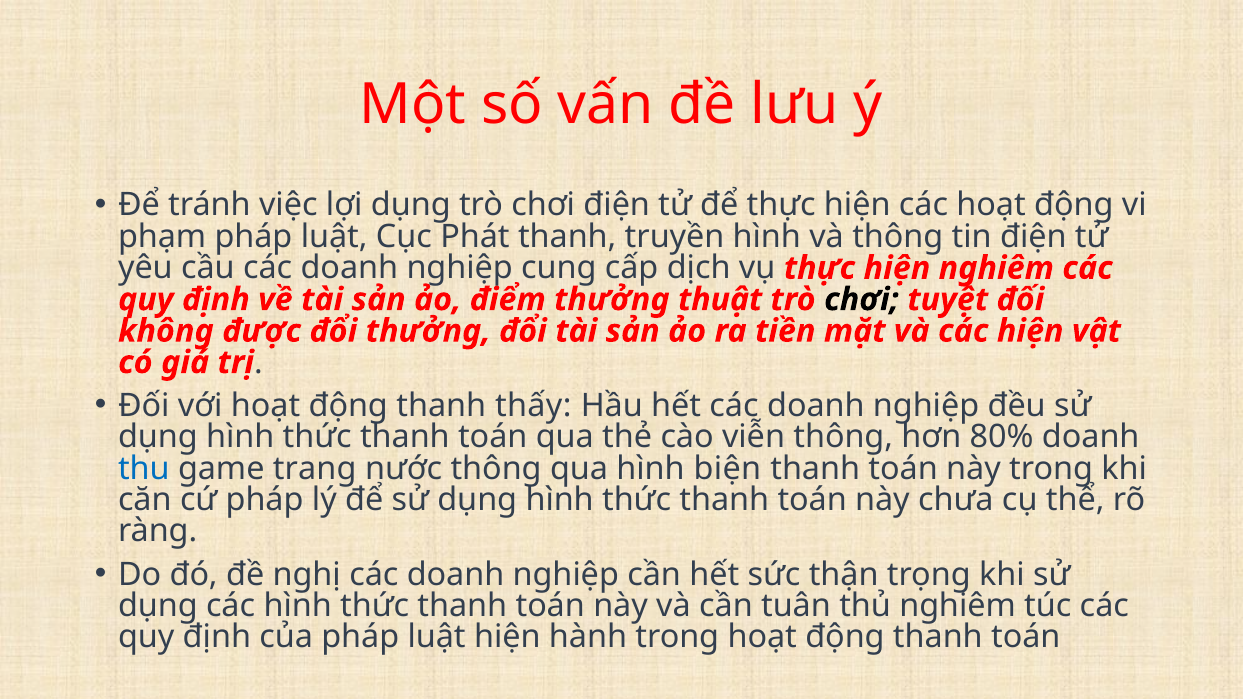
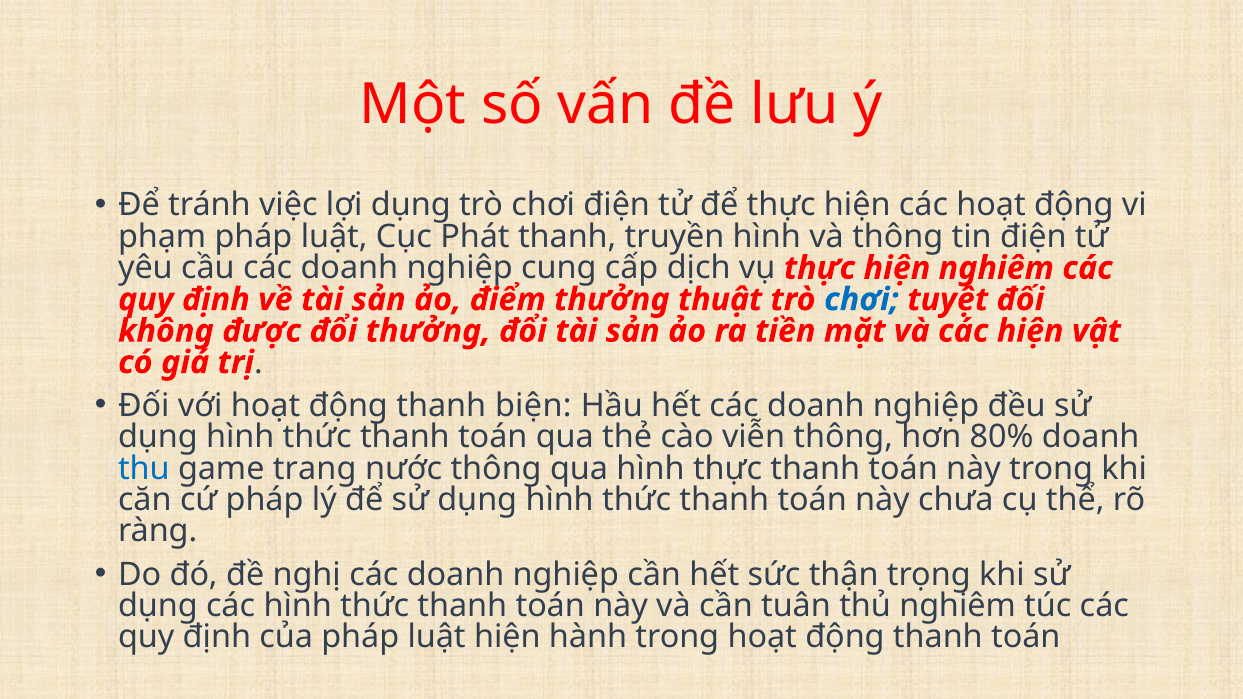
chơi at (862, 300) colour: black -> blue
thấy: thấy -> biện
hình biện: biện -> thực
